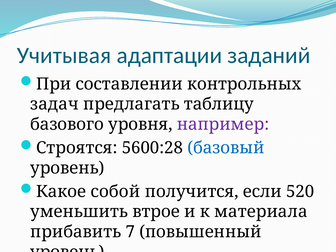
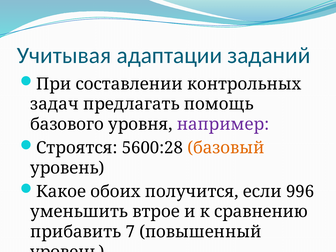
таблицу: таблицу -> помощь
базовый colour: blue -> orange
собой: собой -> обоих
520: 520 -> 996
материала: материала -> сравнению
